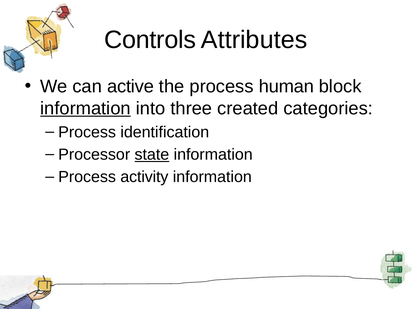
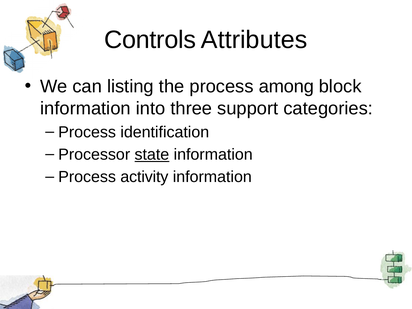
active: active -> listing
human: human -> among
information at (85, 108) underline: present -> none
created: created -> support
